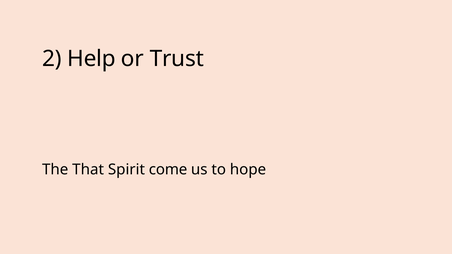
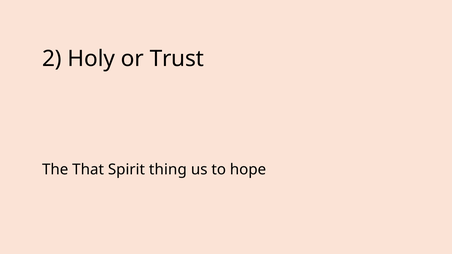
Help: Help -> Holy
come: come -> thing
